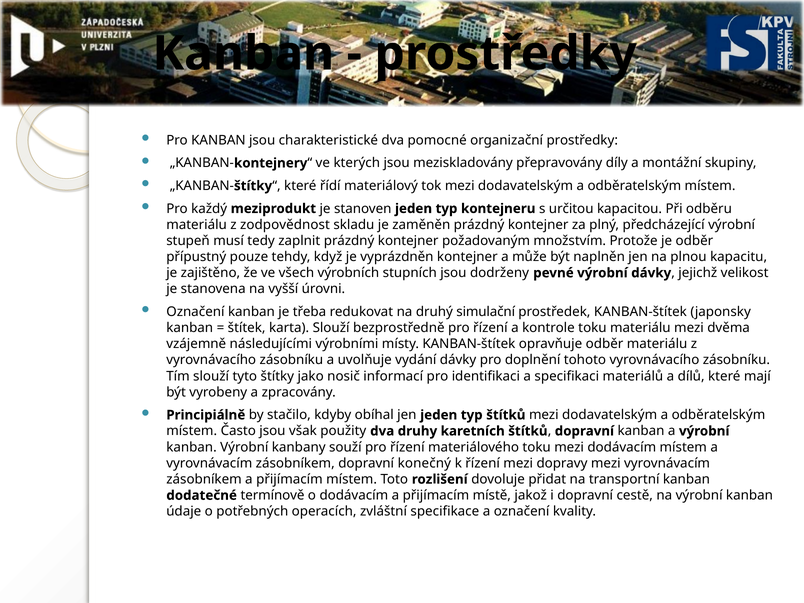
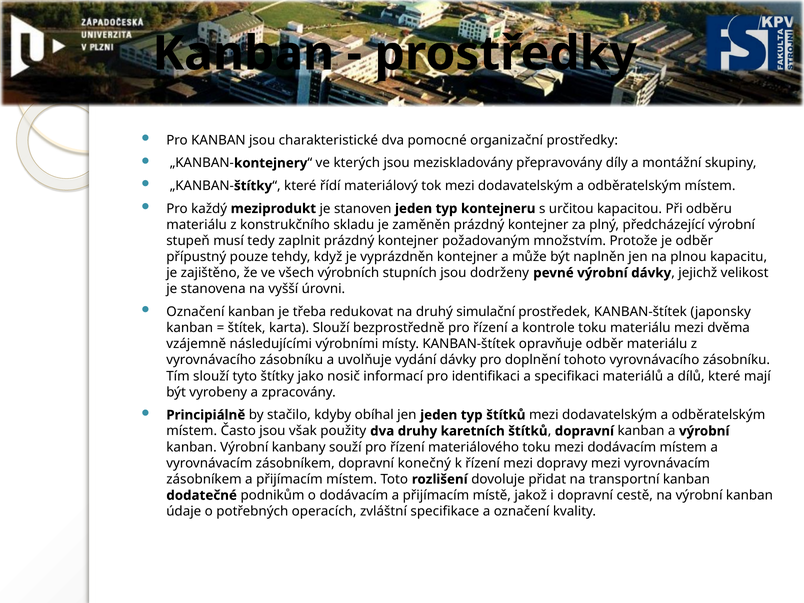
zodpovědnost: zodpovědnost -> konstrukčního
termínově: termínově -> podnikům
